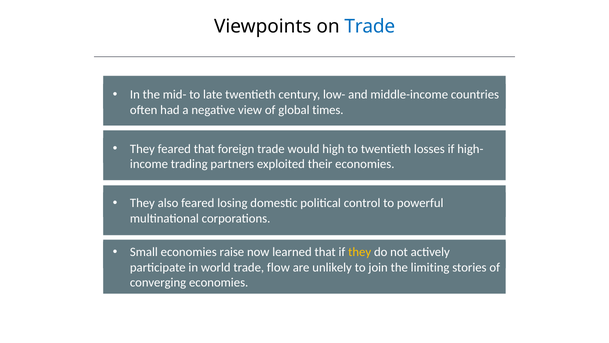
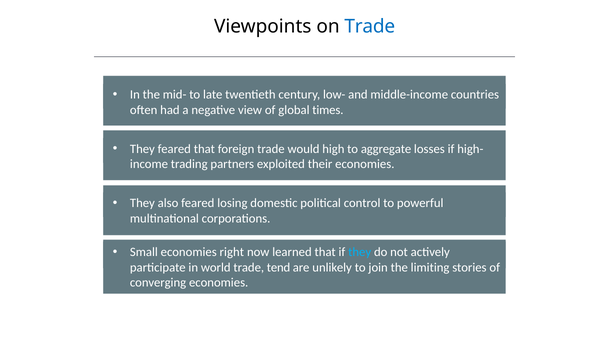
to twentieth: twentieth -> aggregate
raise: raise -> right
they at (360, 252) colour: yellow -> light blue
flow: flow -> tend
